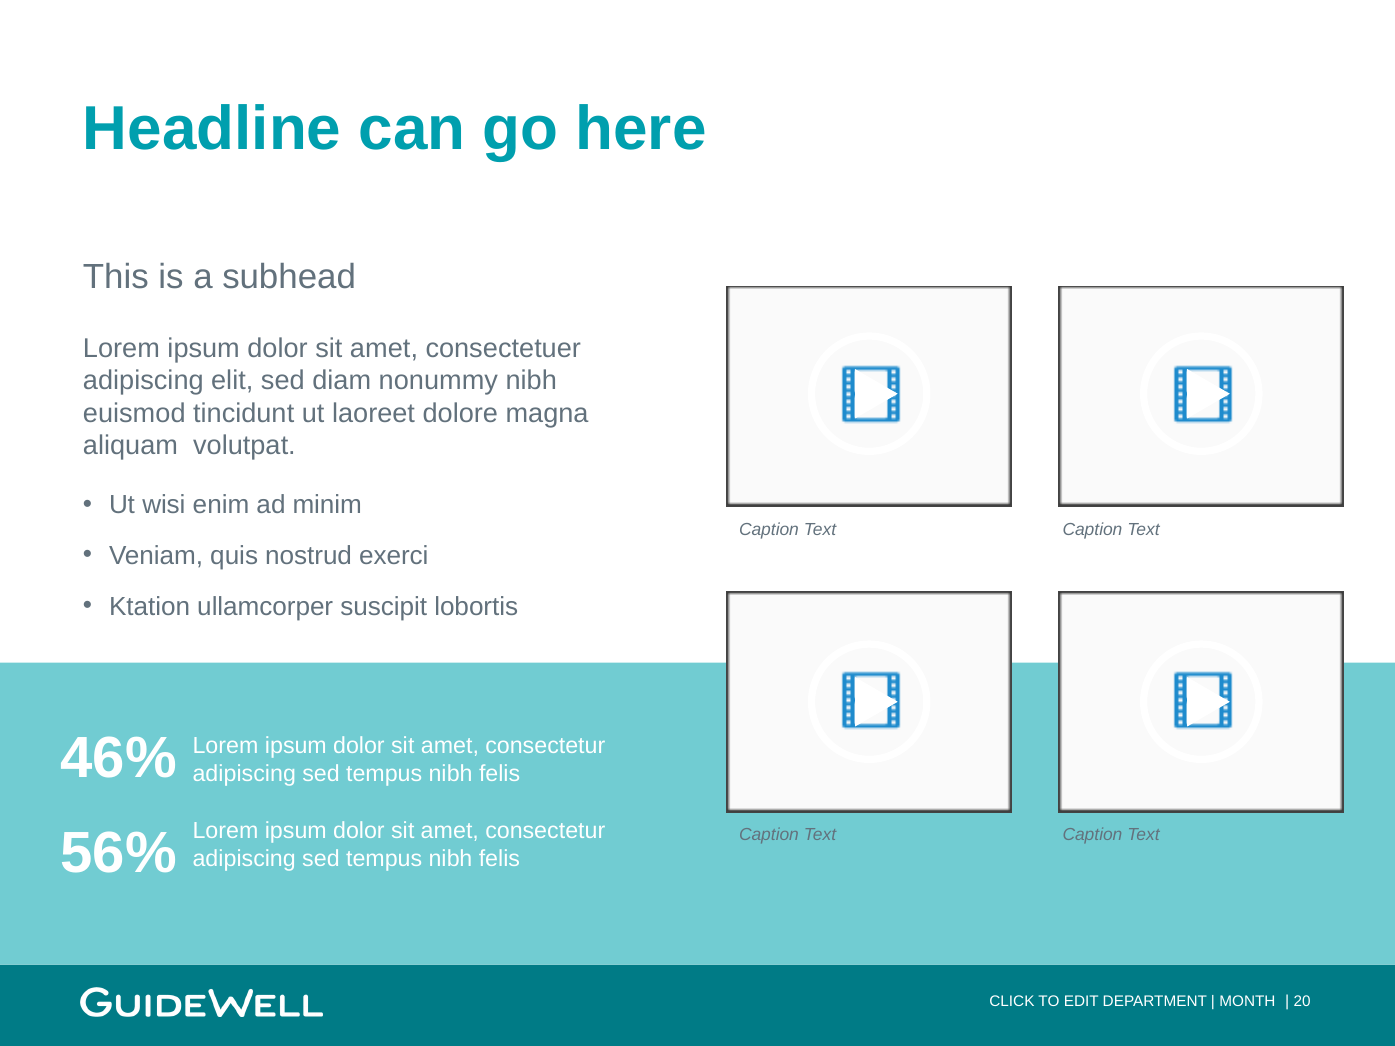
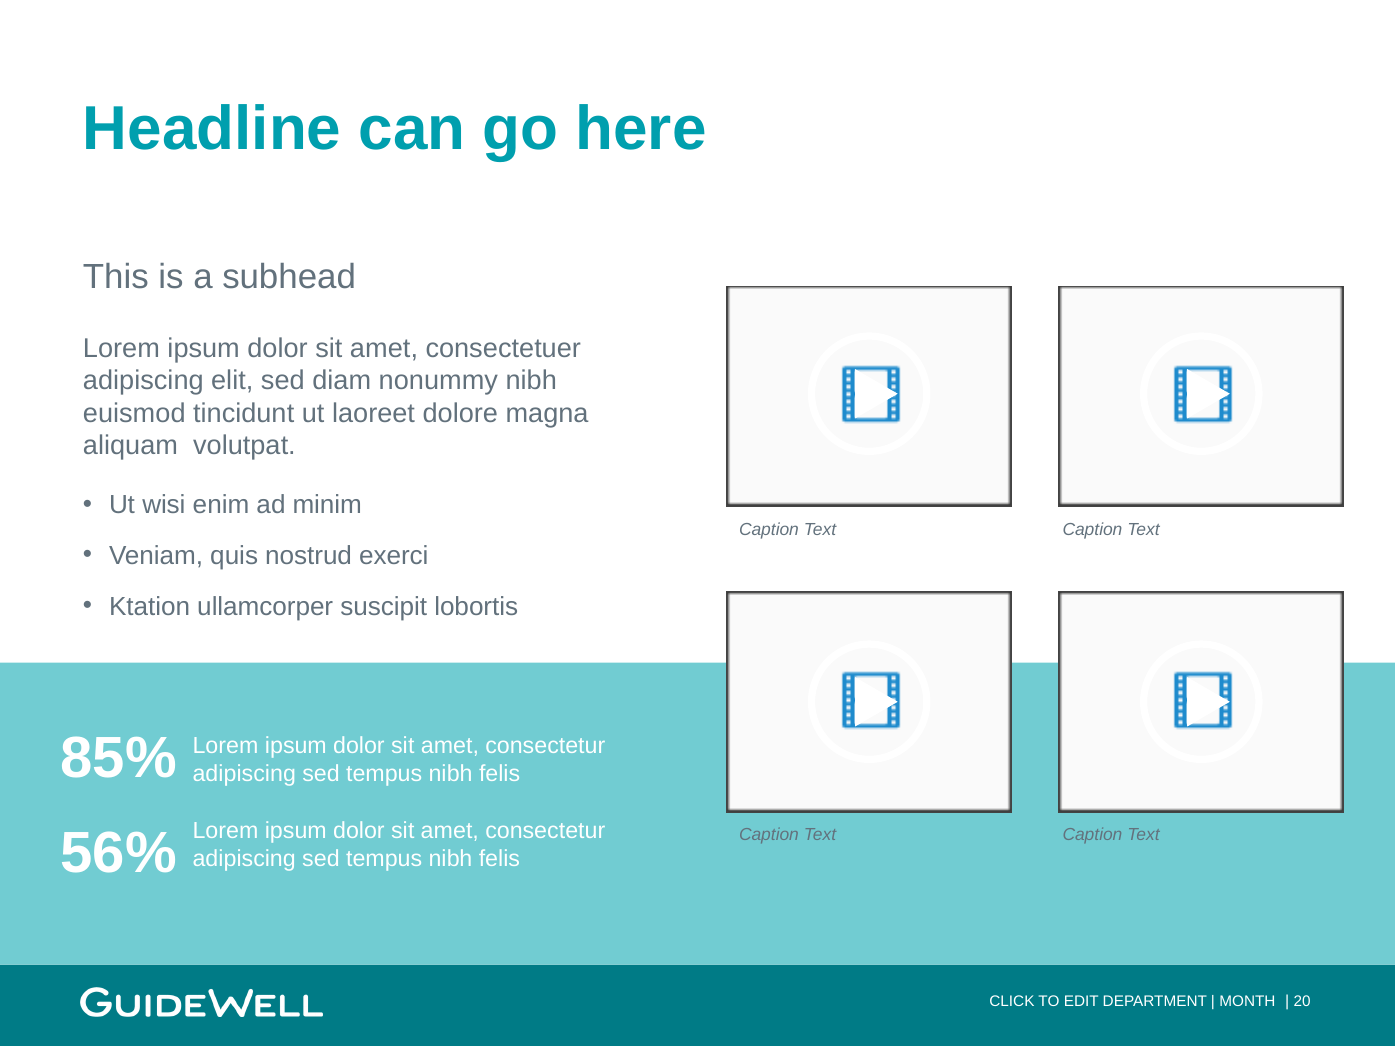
46%: 46% -> 85%
